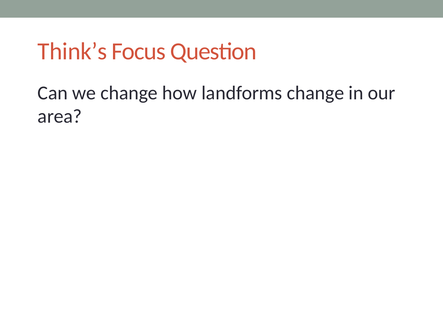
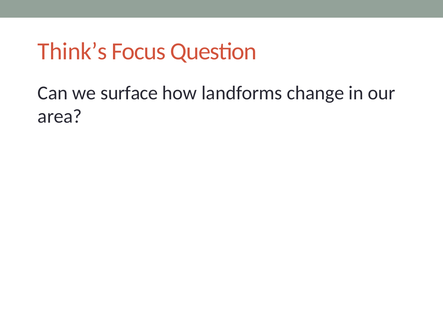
we change: change -> surface
